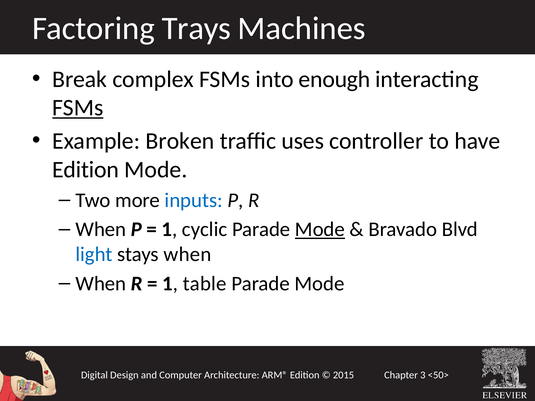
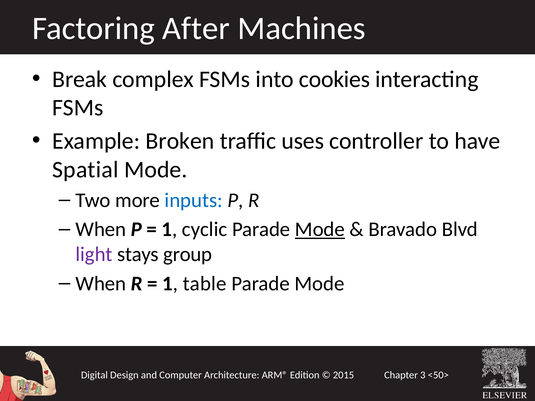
Trays: Trays -> After
enough: enough -> cookies
FSMs at (78, 108) underline: present -> none
Edition at (86, 170): Edition -> Spatial
light colour: blue -> purple
stays when: when -> group
